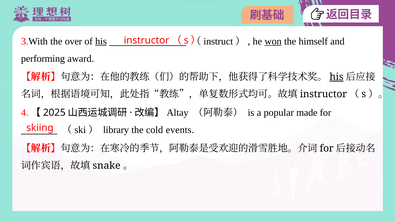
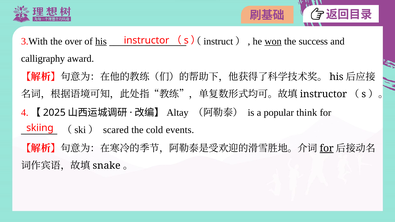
himself: himself -> success
performing: performing -> calligraphy
his at (336, 77) underline: present -> none
made: made -> think
library: library -> scared
for at (327, 149) underline: none -> present
